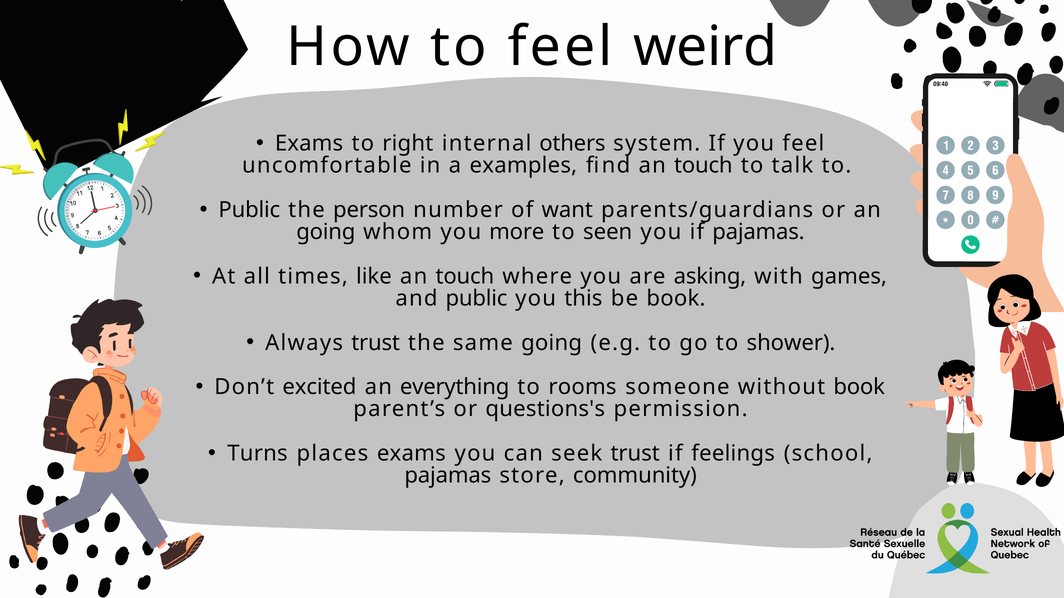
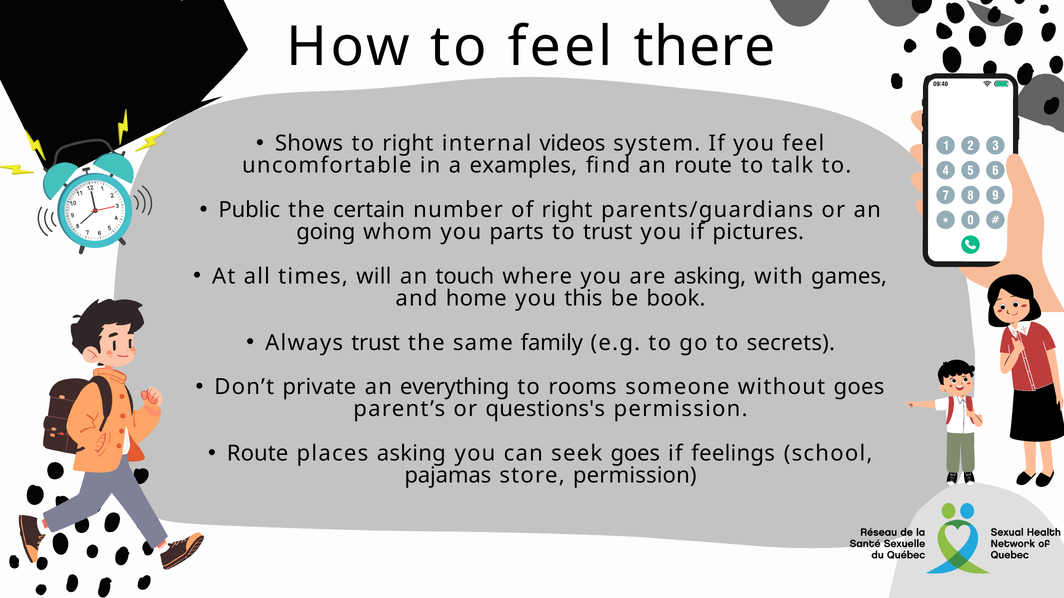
weird: weird -> there
Exams at (309, 144): Exams -> Shows
others: others -> videos
find an touch: touch -> route
person: person -> certain
of want: want -> right
more: more -> parts
to seen: seen -> trust
if pajamas: pajamas -> pictures
like: like -> will
and public: public -> home
same going: going -> family
shower: shower -> secrets
excited: excited -> private
without book: book -> goes
Turns at (257, 454): Turns -> Route
places exams: exams -> asking
seek trust: trust -> goes
store community: community -> permission
